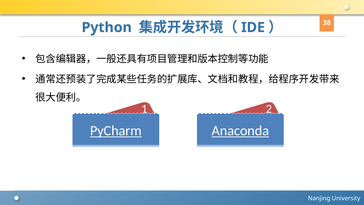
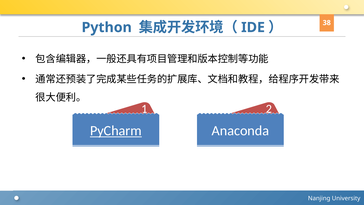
Anaconda underline: present -> none
